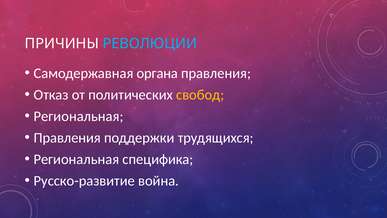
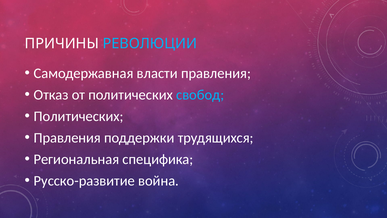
органа: органа -> власти
свобод colour: yellow -> light blue
Региональная at (79, 116): Региональная -> Политических
